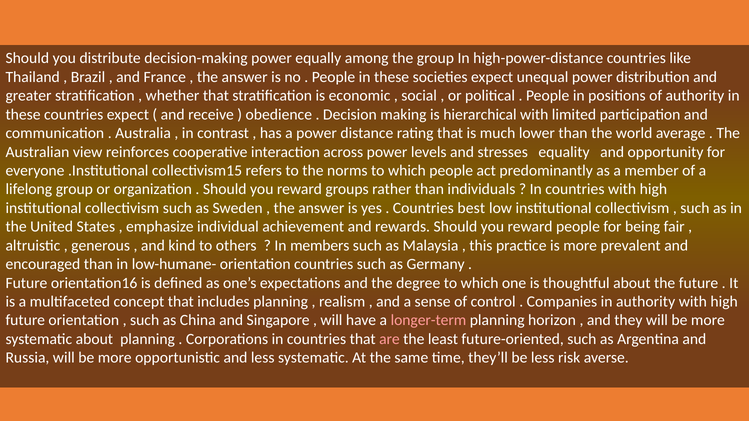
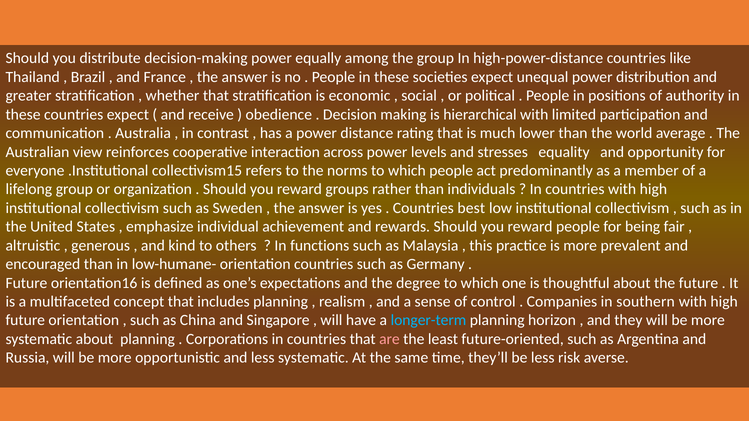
members: members -> functions
in authority: authority -> southern
longer-term colour: pink -> light blue
